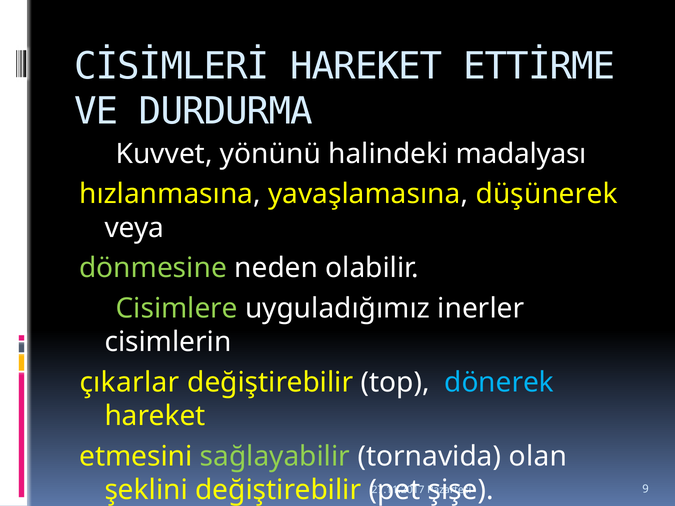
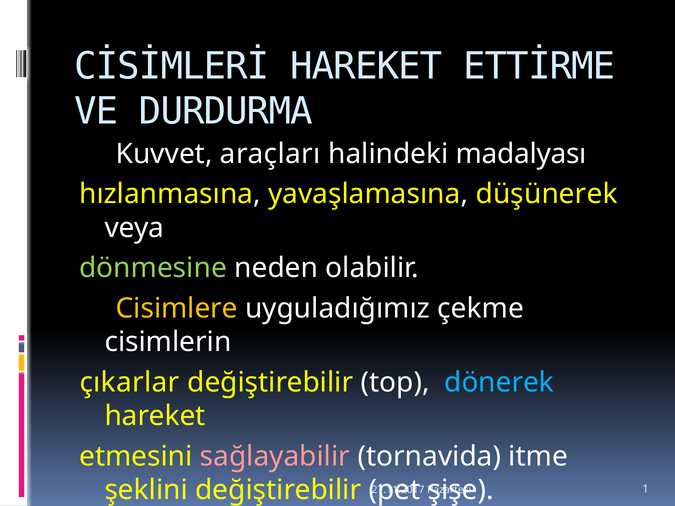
yönünü: yönünü -> araçları
Cisimlere colour: light green -> yellow
inerler: inerler -> çekme
sağlayabilir colour: light green -> pink
olan: olan -> itme
9: 9 -> 1
